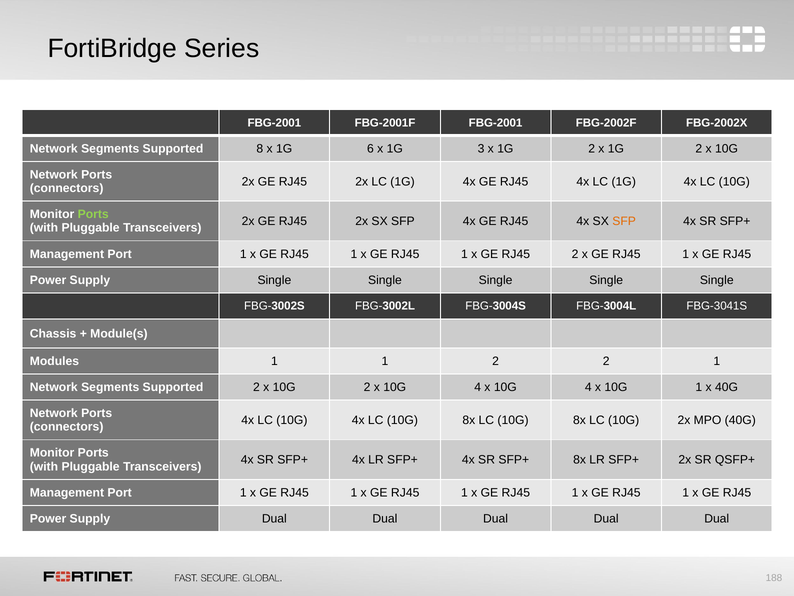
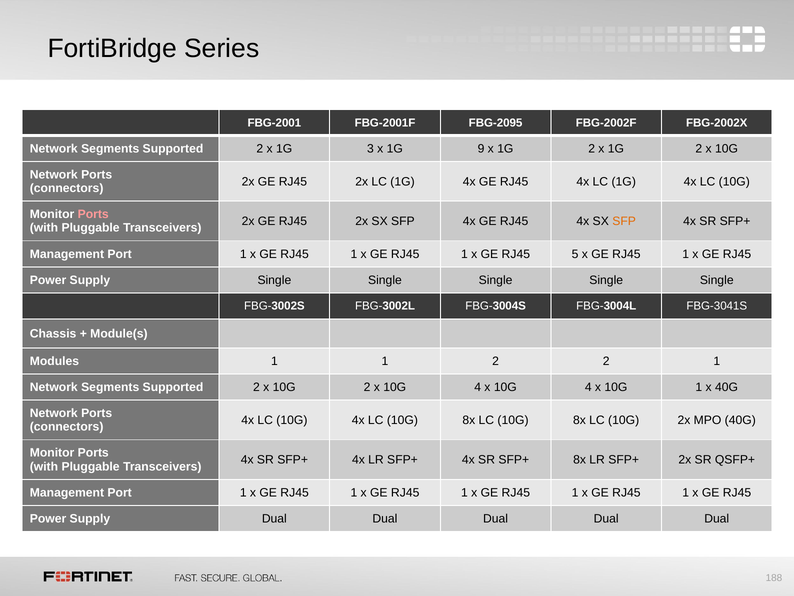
FBG-2001F FBG-2001: FBG-2001 -> FBG-2095
8 at (260, 149): 8 -> 2
6: 6 -> 3
3: 3 -> 9
Ports at (93, 214) colour: light green -> pink
RJ45 2: 2 -> 5
